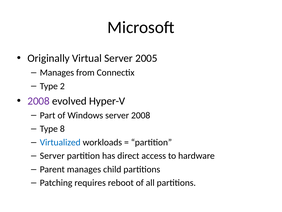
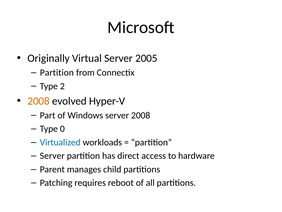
Manages at (57, 72): Manages -> Partition
2008 at (39, 101) colour: purple -> orange
8: 8 -> 0
